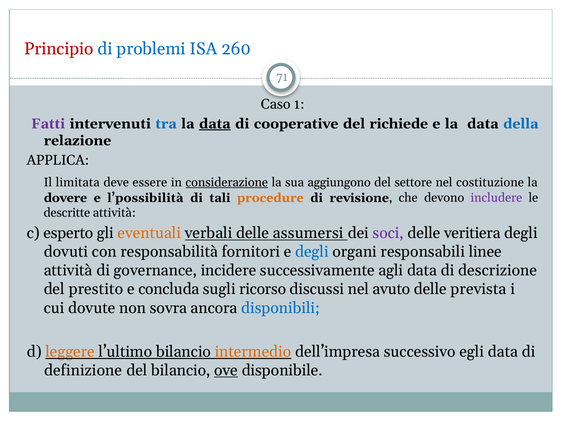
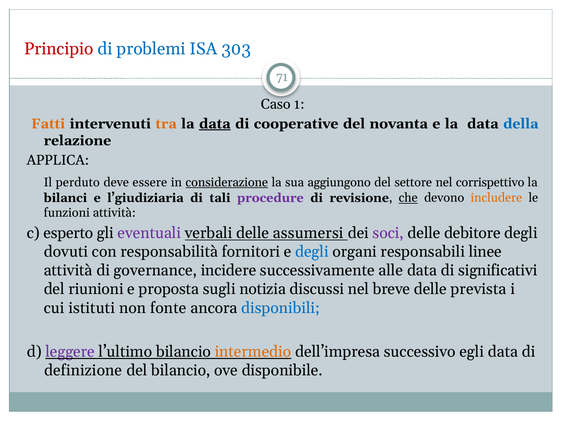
260: 260 -> 303
Fatti colour: purple -> orange
tra colour: blue -> orange
richiede: richiede -> novanta
limitata: limitata -> perduto
costituzione: costituzione -> corrispettivo
dovere: dovere -> bilanci
l’possibilità: l’possibilità -> l’giudiziaria
procedure colour: orange -> purple
che underline: none -> present
includere colour: purple -> orange
descritte: descritte -> funzioni
eventuali colour: orange -> purple
veritiera: veritiera -> debitore
agli: agli -> alle
descrizione: descrizione -> significativi
prestito: prestito -> riunioni
concluda: concluda -> proposta
ricorso: ricorso -> notizia
avuto: avuto -> breve
dovute: dovute -> istituti
sovra: sovra -> fonte
leggere colour: orange -> purple
ove underline: present -> none
